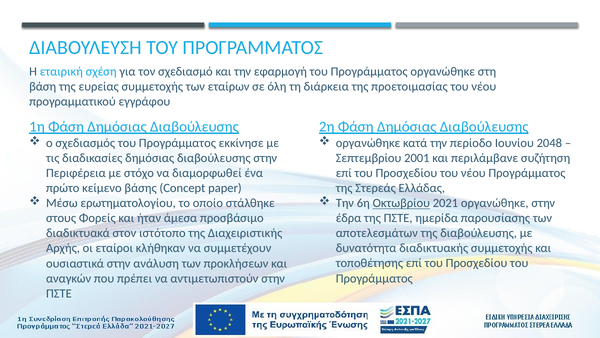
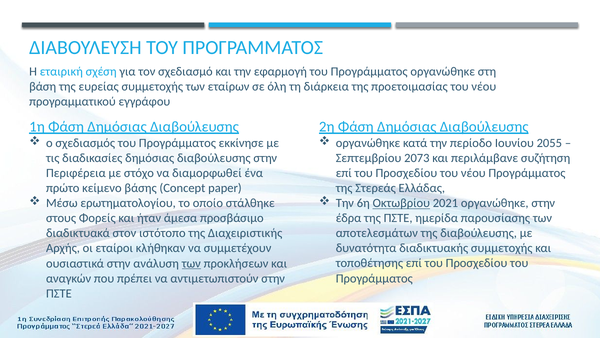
2048: 2048 -> 2055
2001: 2001 -> 2073
των at (191, 263) underline: none -> present
